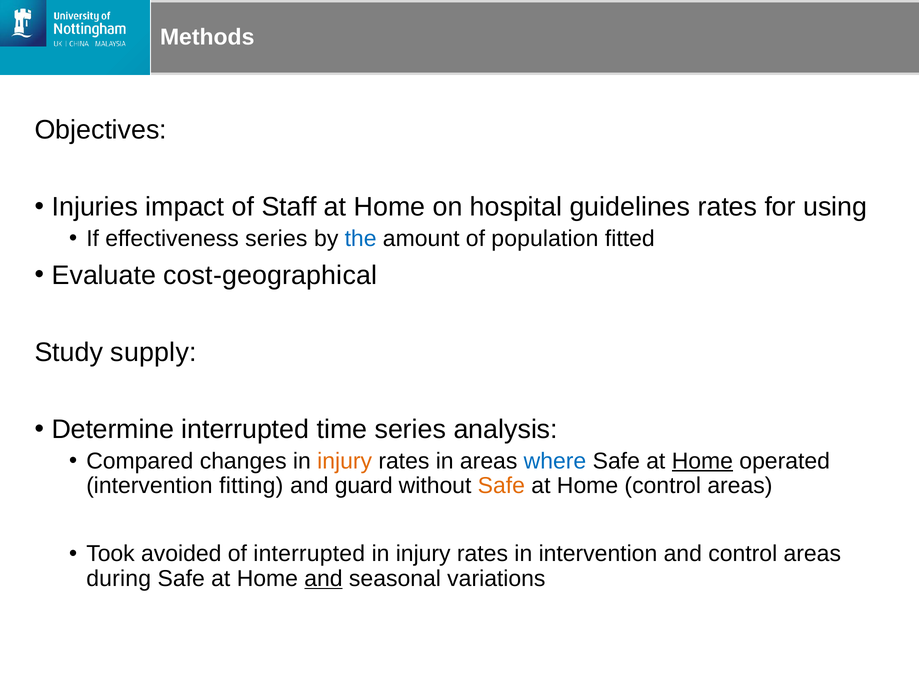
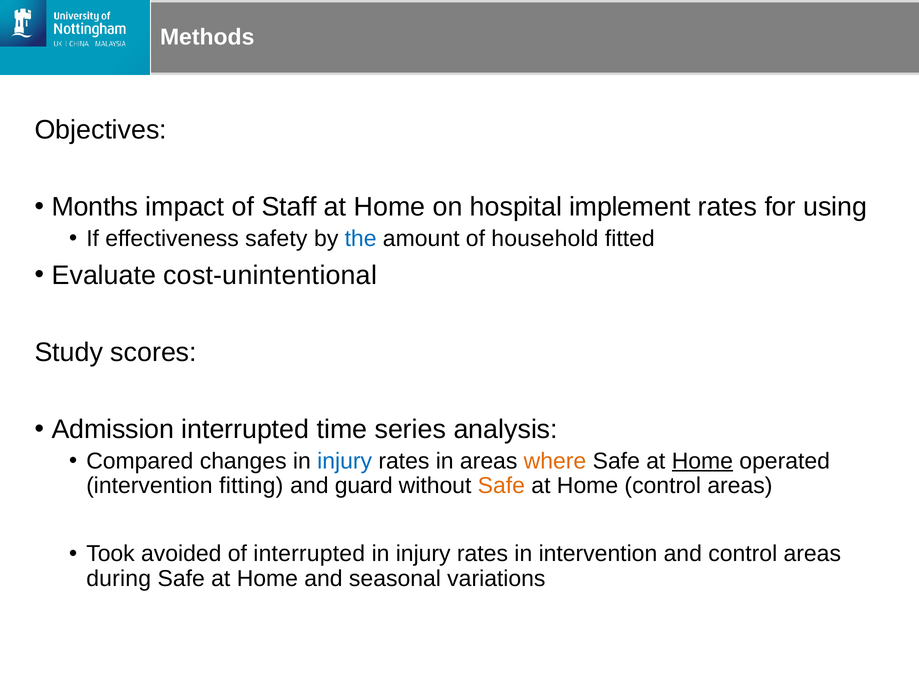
Injuries: Injuries -> Months
guidelines: guidelines -> implement
effectiveness series: series -> safety
population: population -> household
cost-geographical: cost-geographical -> cost-unintentional
supply: supply -> scores
Determine: Determine -> Admission
injury at (345, 461) colour: orange -> blue
where colour: blue -> orange
and at (323, 579) underline: present -> none
